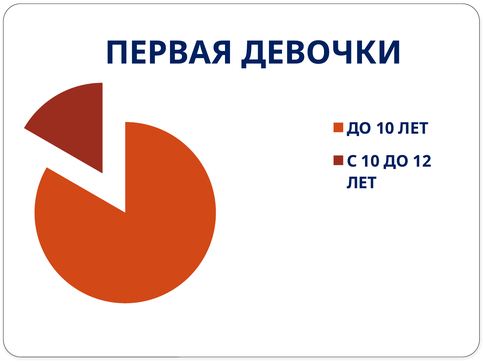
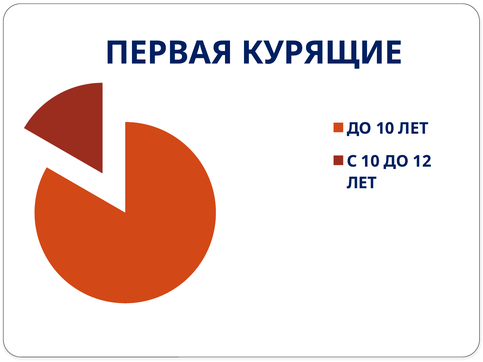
ДЕВОЧКИ: ДЕВОЧКИ -> КУРЯЩИЕ
